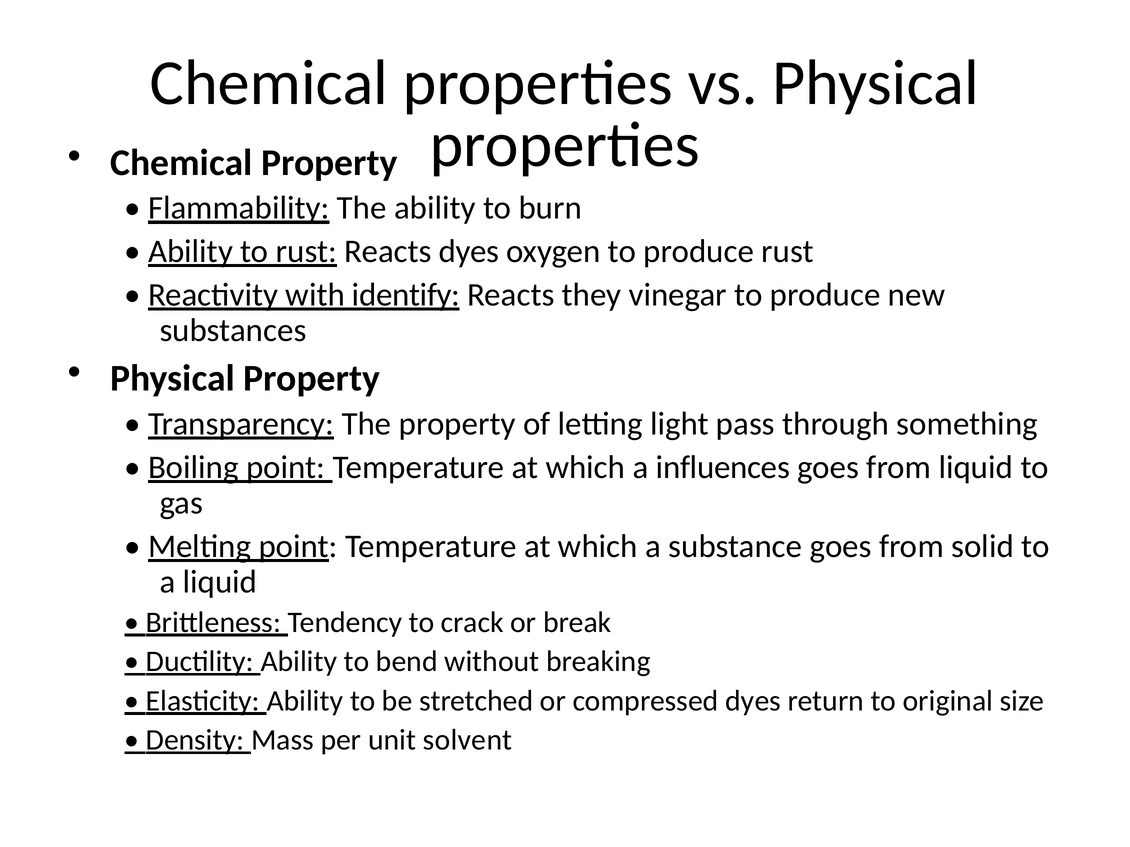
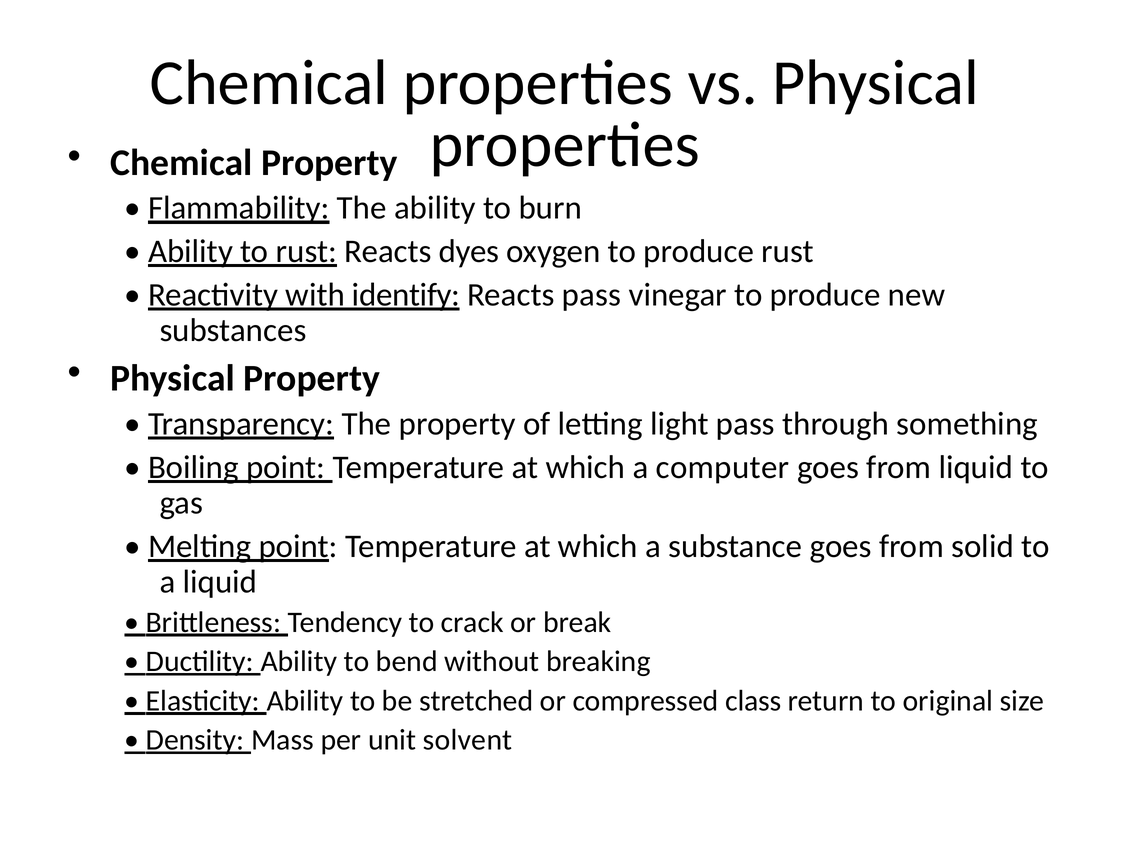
Reacts they: they -> pass
influences: influences -> computer
compressed dyes: dyes -> class
